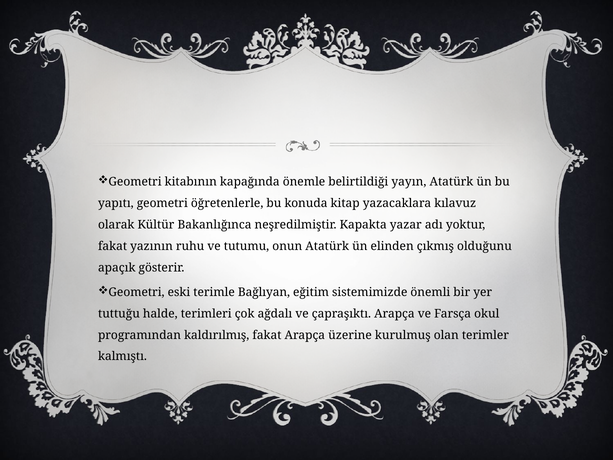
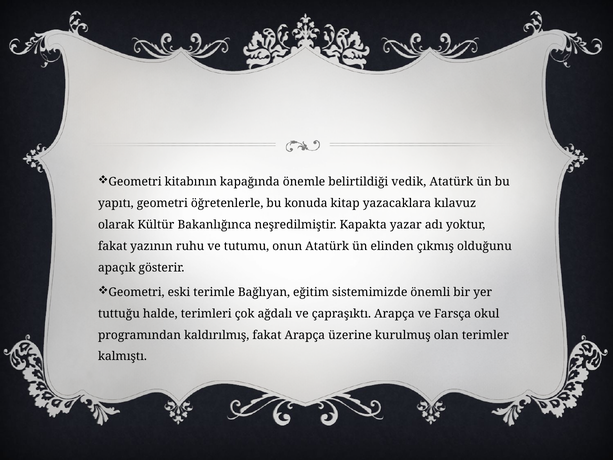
yayın: yayın -> vedik
